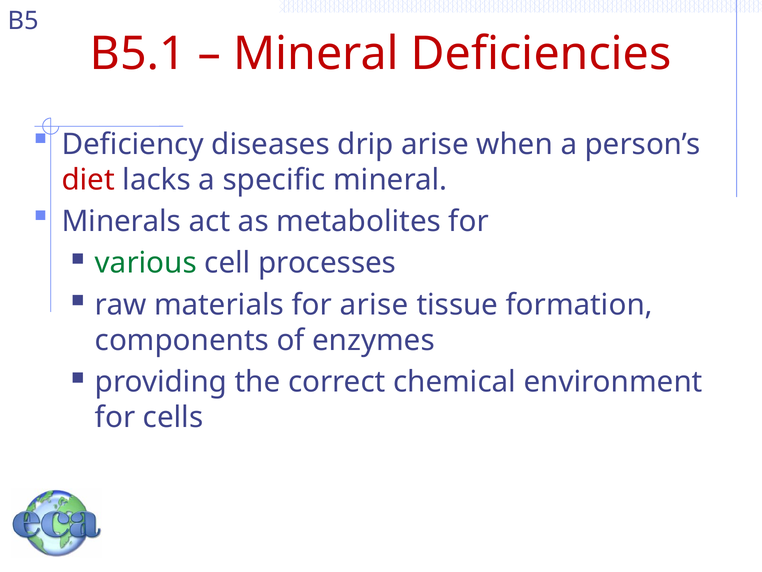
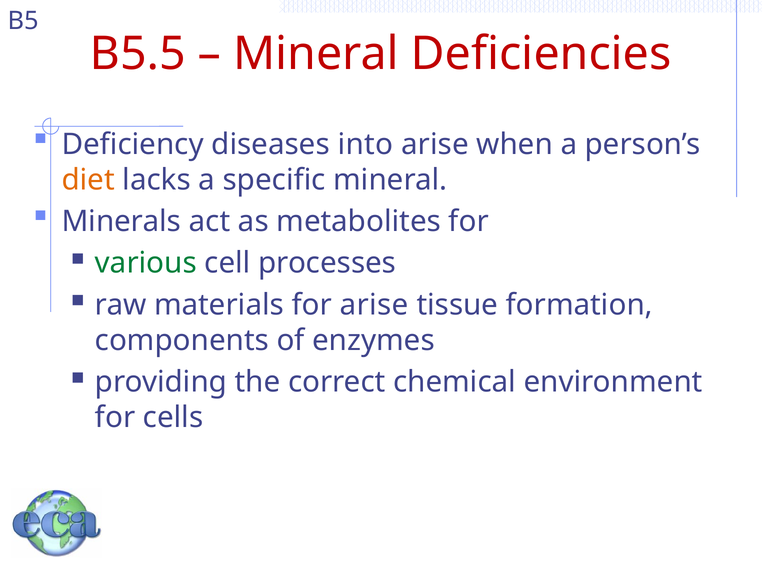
B5.1: B5.1 -> B5.5
drip: drip -> into
diet colour: red -> orange
